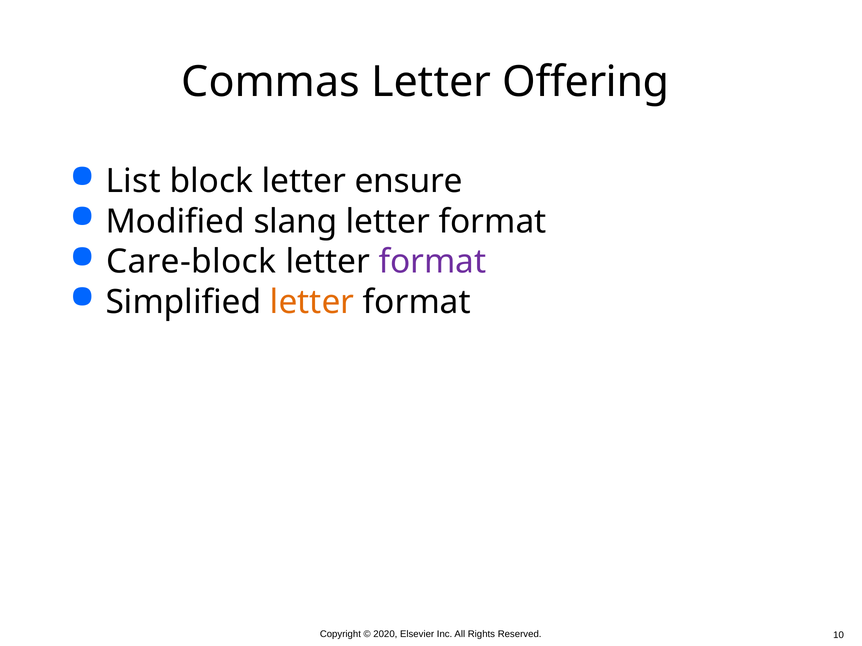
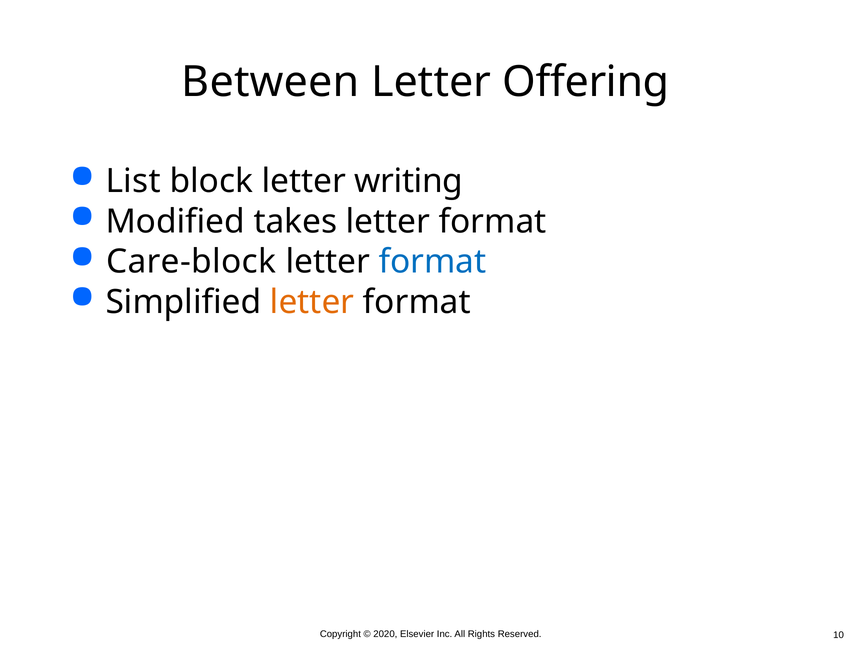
Commas: Commas -> Between
ensure: ensure -> writing
slang: slang -> takes
format at (432, 262) colour: purple -> blue
